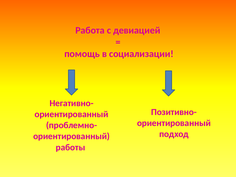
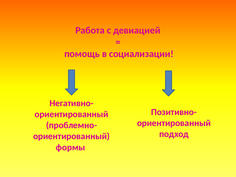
работы: работы -> формы
